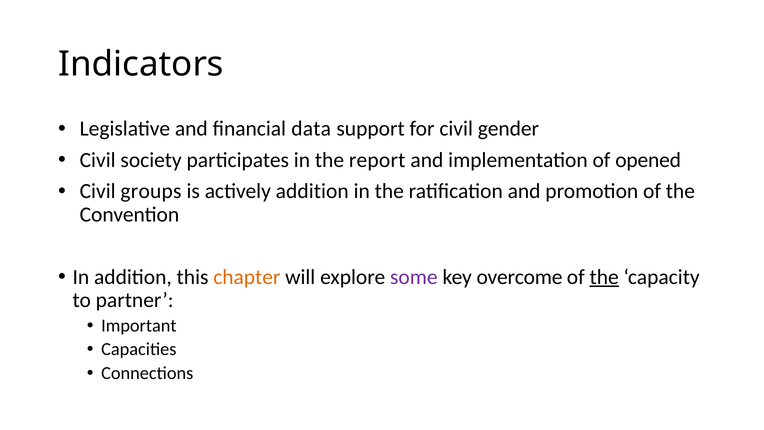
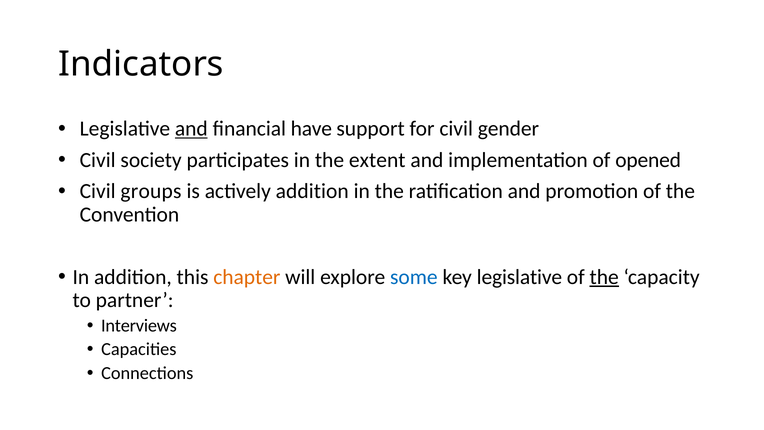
and at (191, 129) underline: none -> present
data: data -> have
report: report -> extent
some colour: purple -> blue
key overcome: overcome -> legislative
Important: Important -> Interviews
